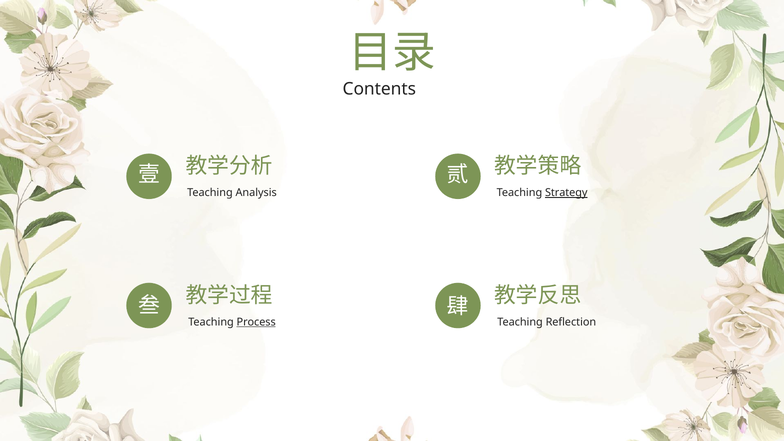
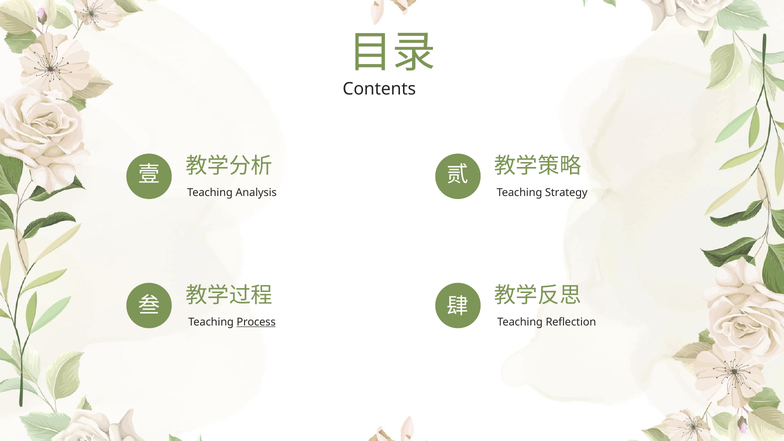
Strategy underline: present -> none
